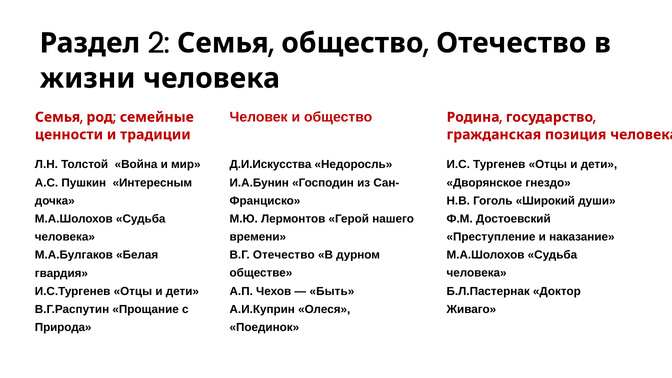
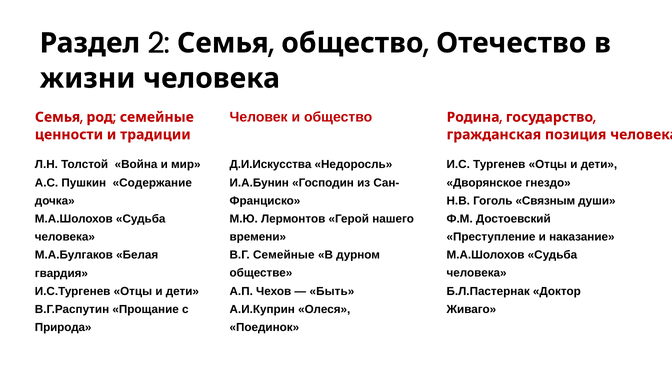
Интересным: Интересным -> Содержание
Широкий: Широкий -> Связным
В.Г Отечество: Отечество -> Семейные
